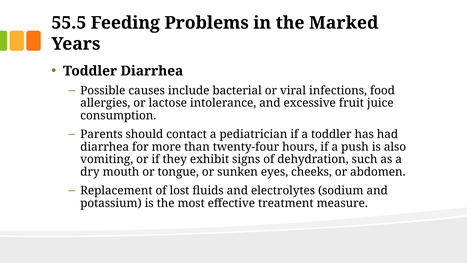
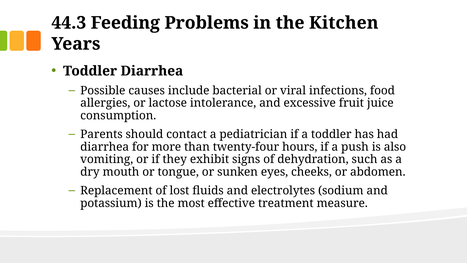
55.5: 55.5 -> 44.3
Marked: Marked -> Kitchen
